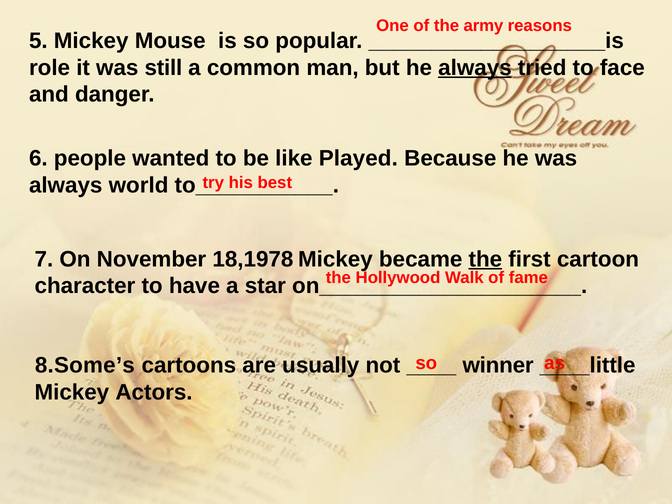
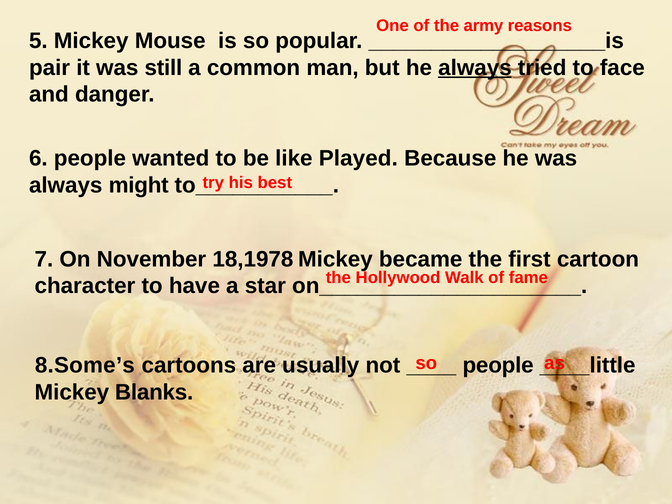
role: role -> pair
world: world -> might
the at (485, 259) underline: present -> none
winner at (498, 366): winner -> people
Actors: Actors -> Blanks
